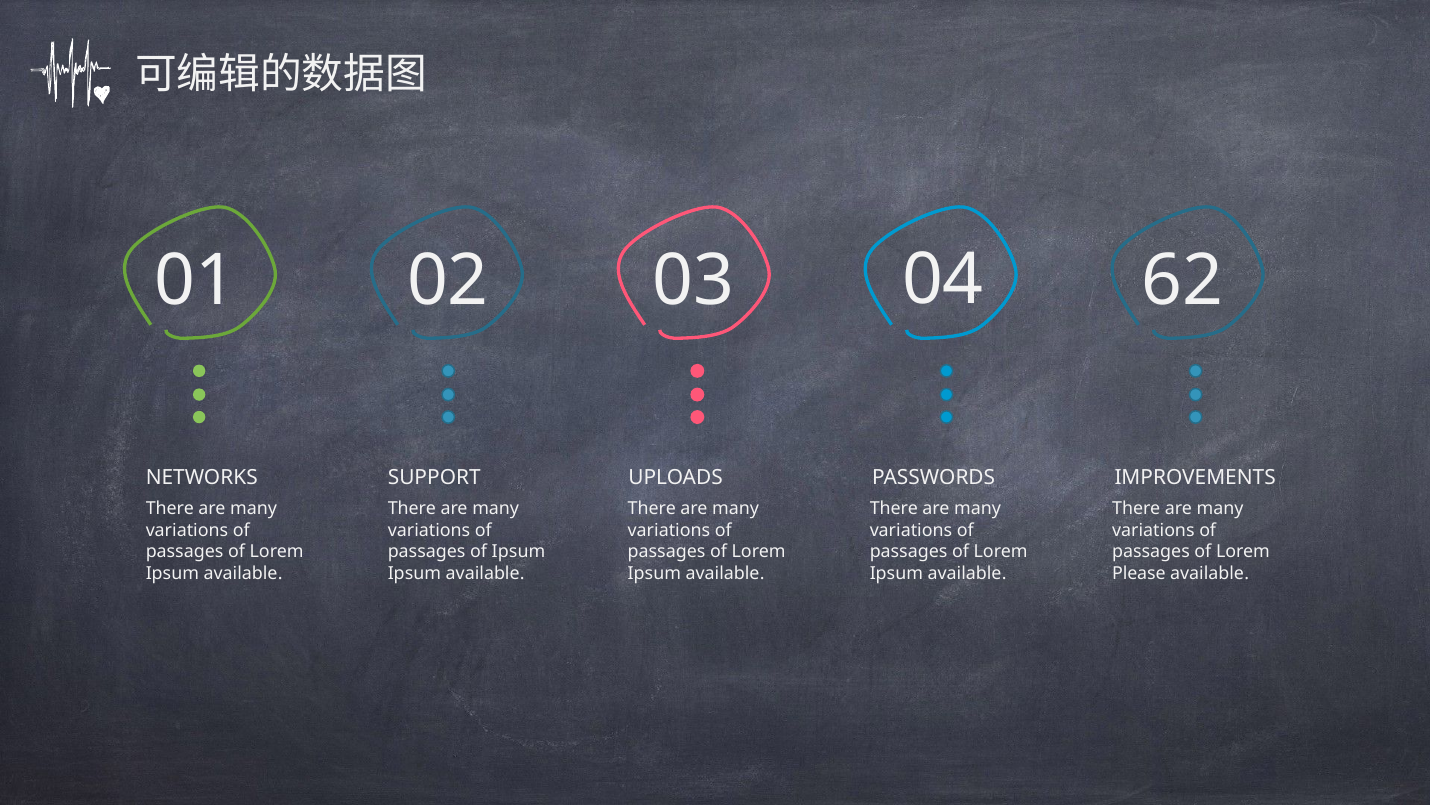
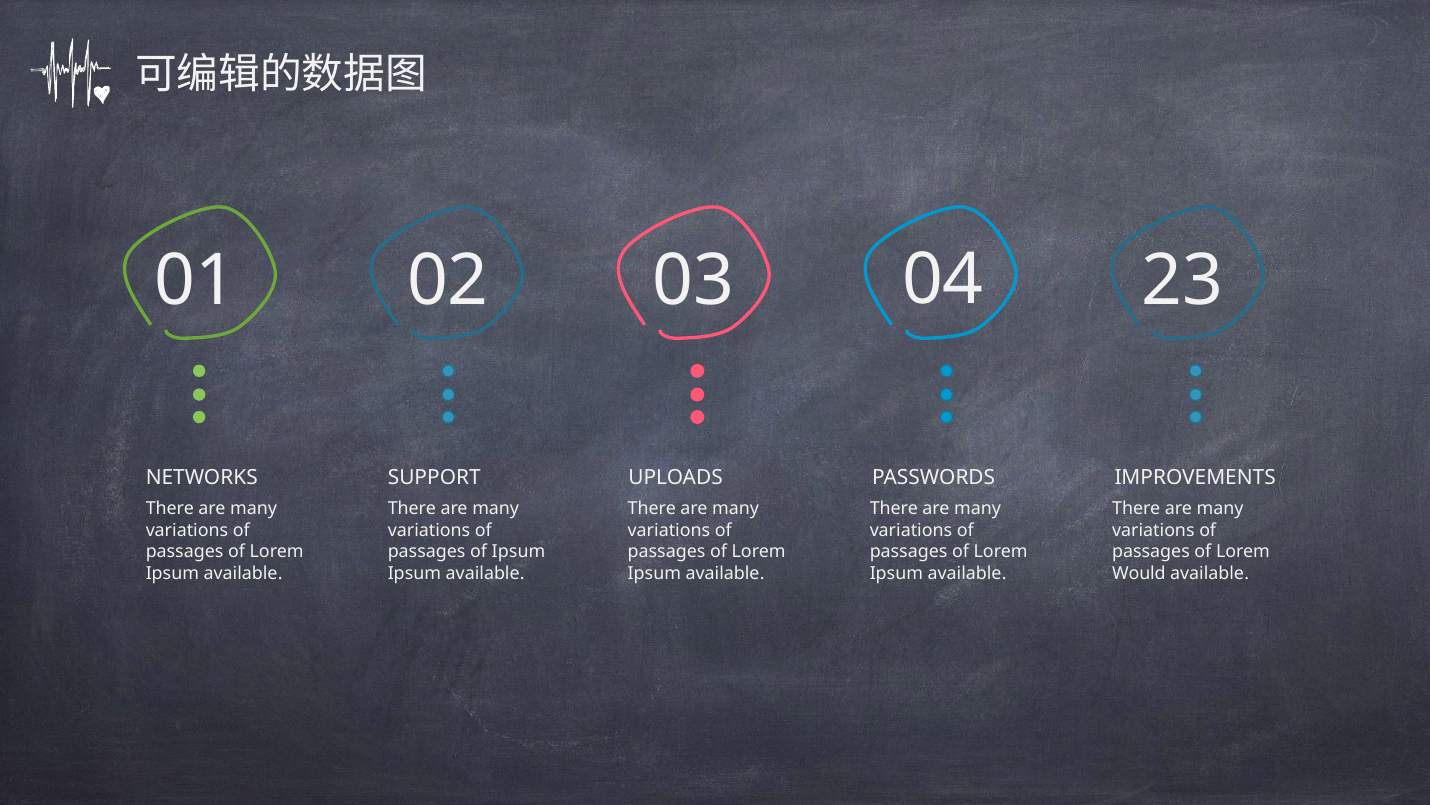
62: 62 -> 23
Please: Please -> Would
